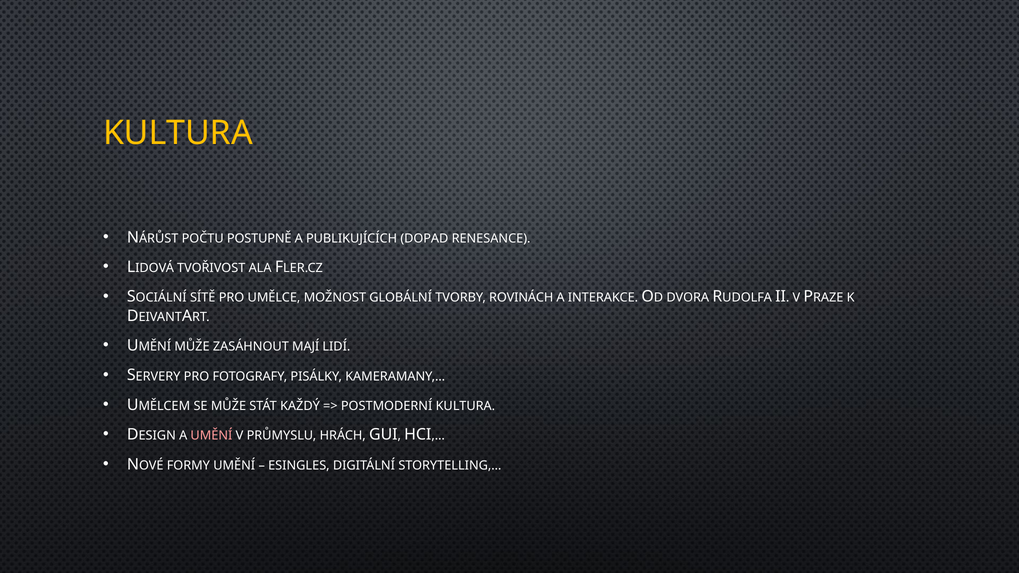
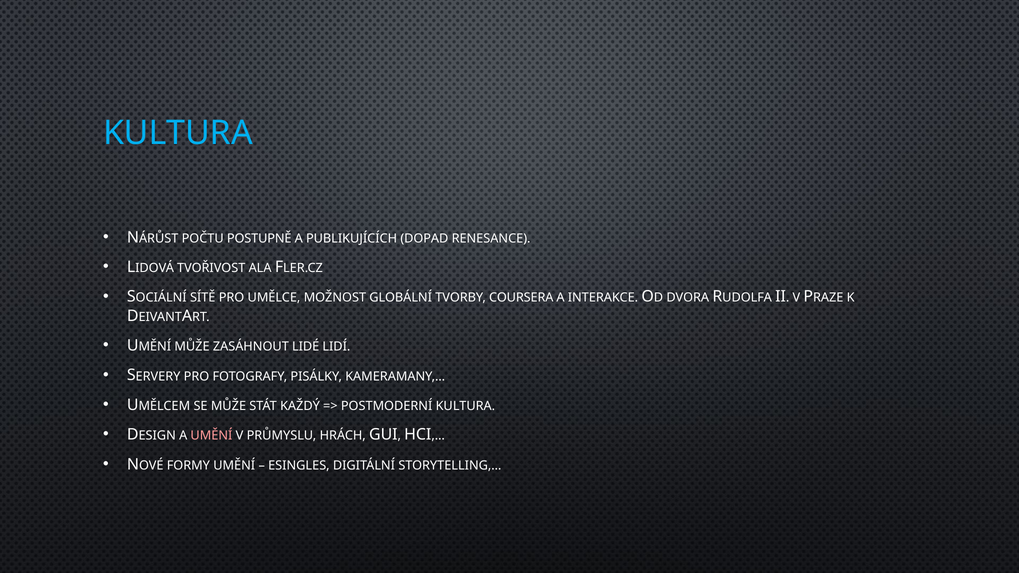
KULTURA at (178, 133) colour: yellow -> light blue
ROVINÁCH: ROVINÁCH -> COURSERA
MAJÍ: MAJÍ -> LIDÉ
